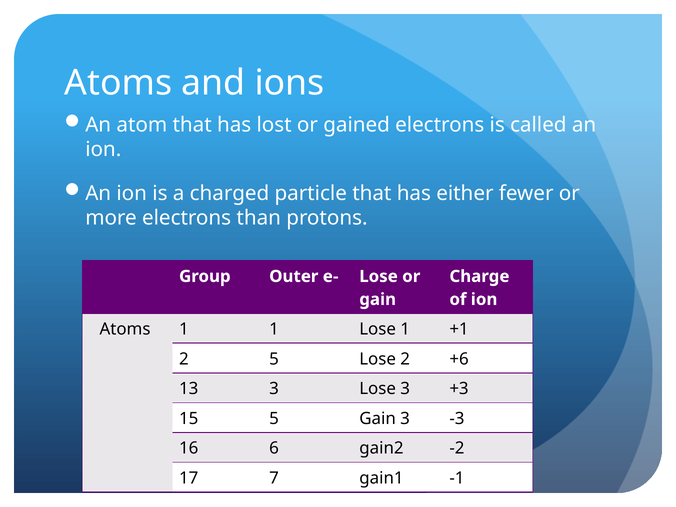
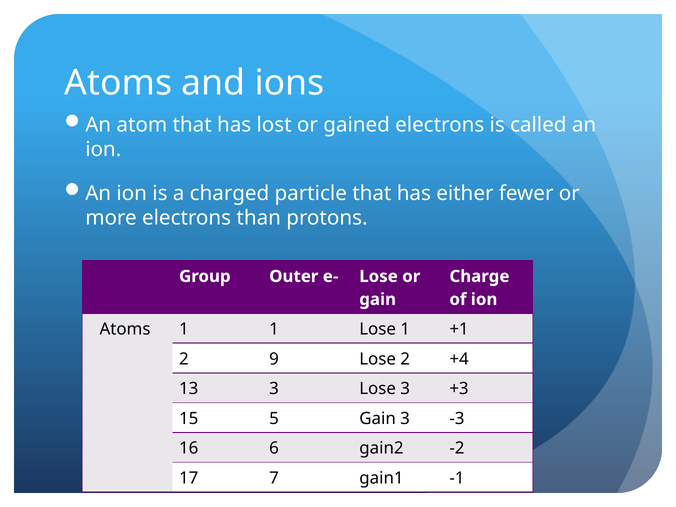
2 5: 5 -> 9
+6: +6 -> +4
